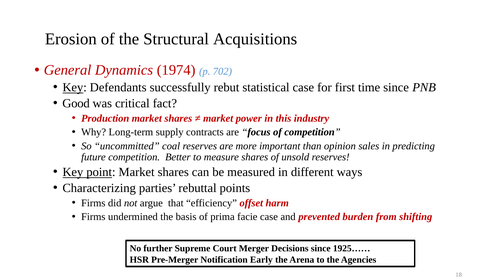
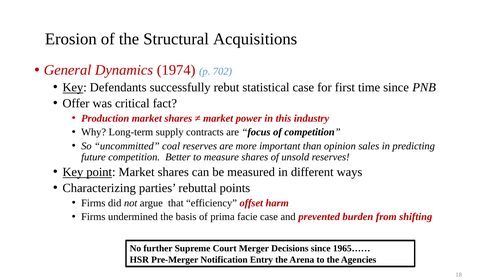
Good: Good -> Offer
1925……: 1925…… -> 1965……
Early: Early -> Entry
